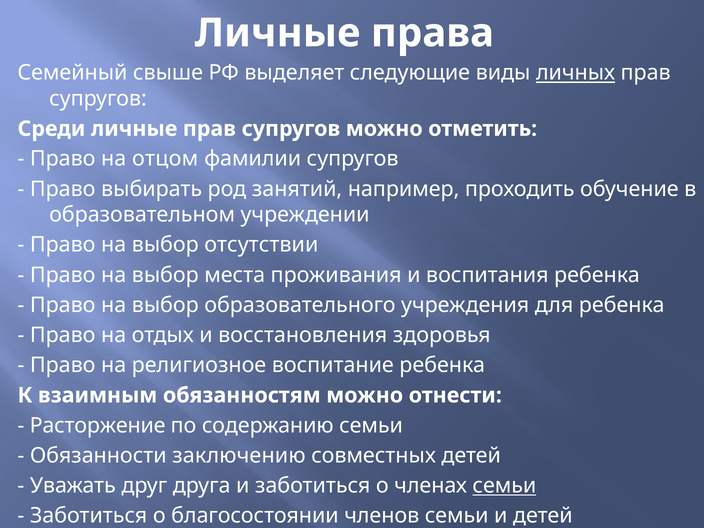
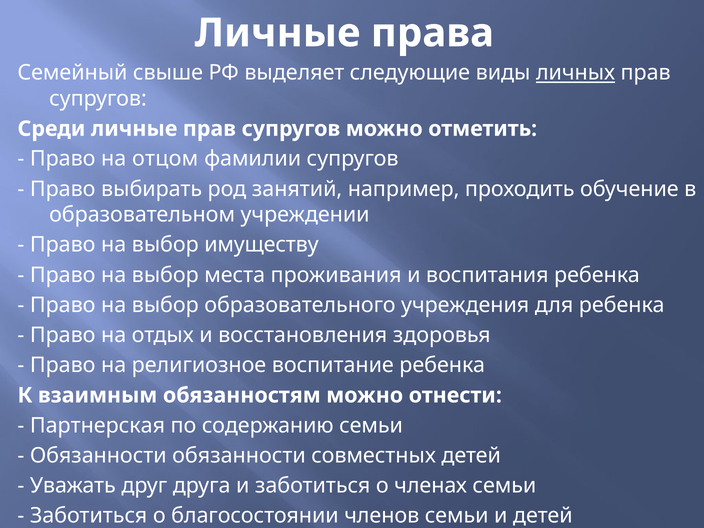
отсутствии: отсутствии -> имуществу
Расторжение: Расторжение -> Партнерская
Обязанности заключению: заключению -> обязанности
семьи at (504, 486) underline: present -> none
